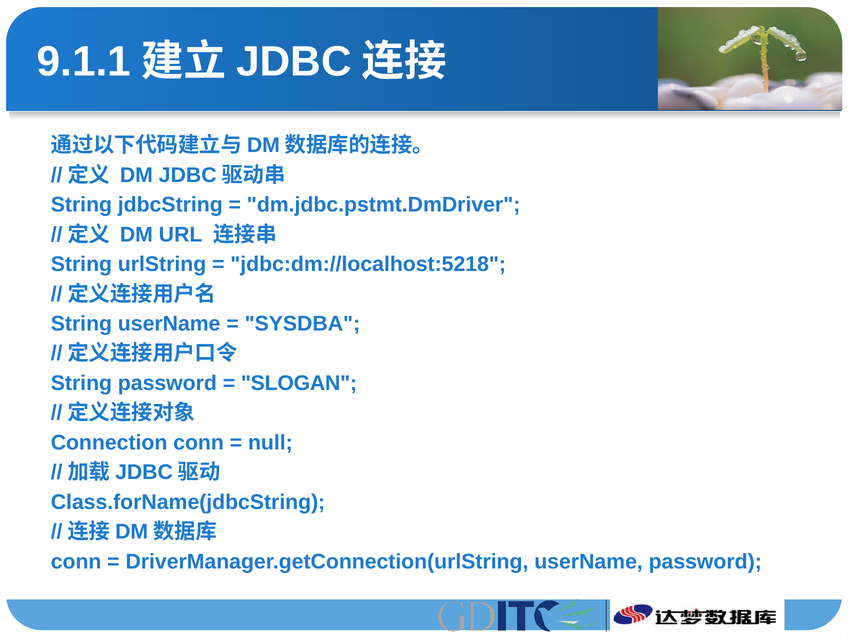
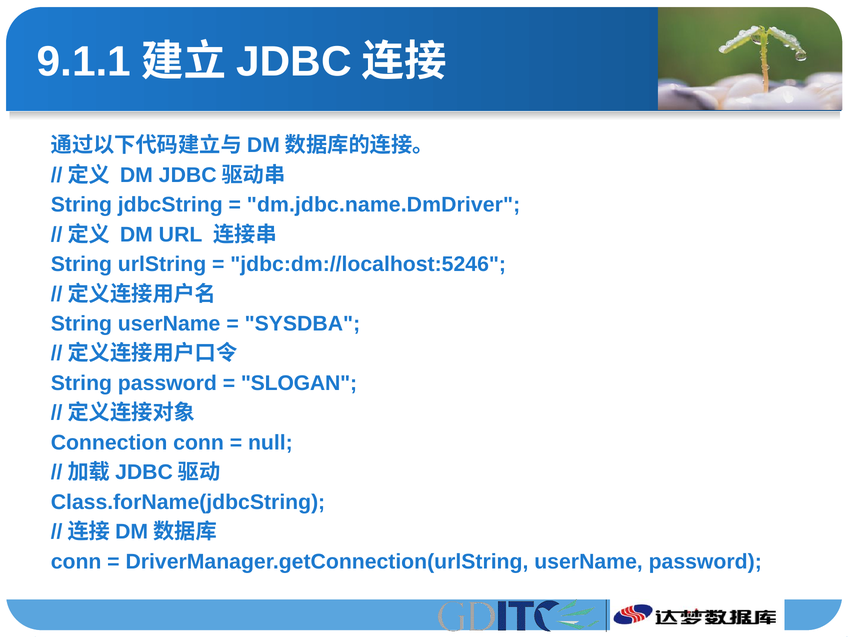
dm.jdbc.pstmt.DmDriver: dm.jdbc.pstmt.DmDriver -> dm.jdbc.name.DmDriver
jdbc:dm://localhost:5218: jdbc:dm://localhost:5218 -> jdbc:dm://localhost:5246
